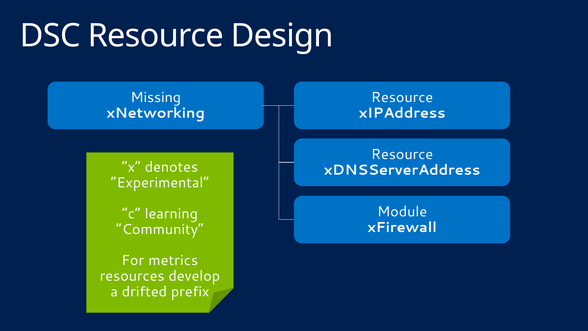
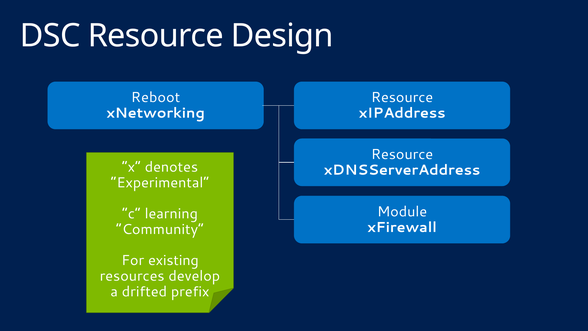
Missing: Missing -> Reboot
metrics: metrics -> existing
